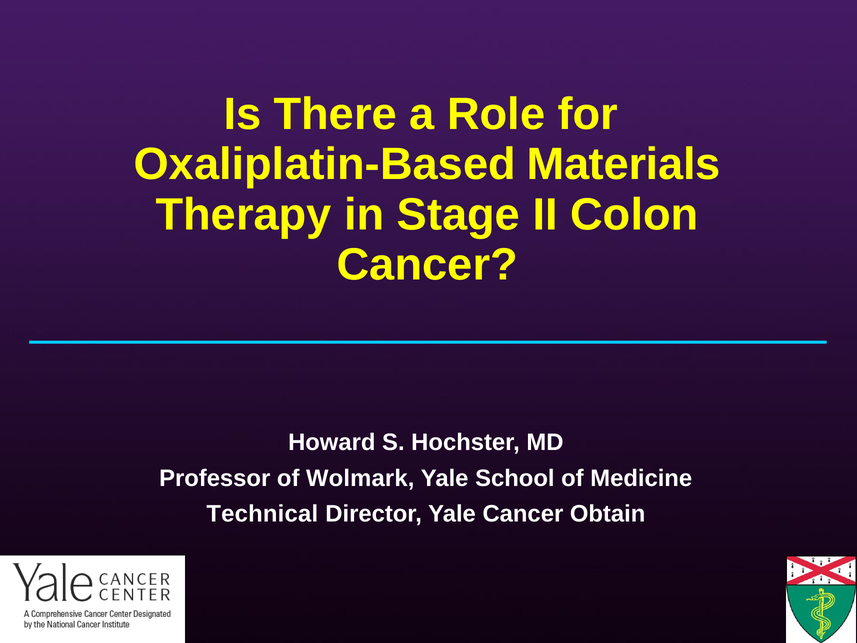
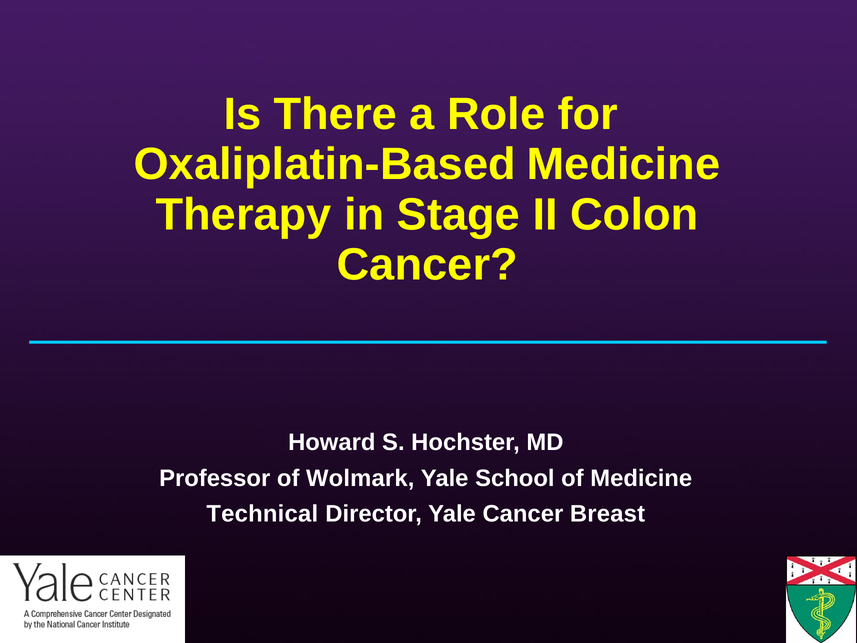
Oxaliplatin-Based Materials: Materials -> Medicine
Obtain: Obtain -> Breast
